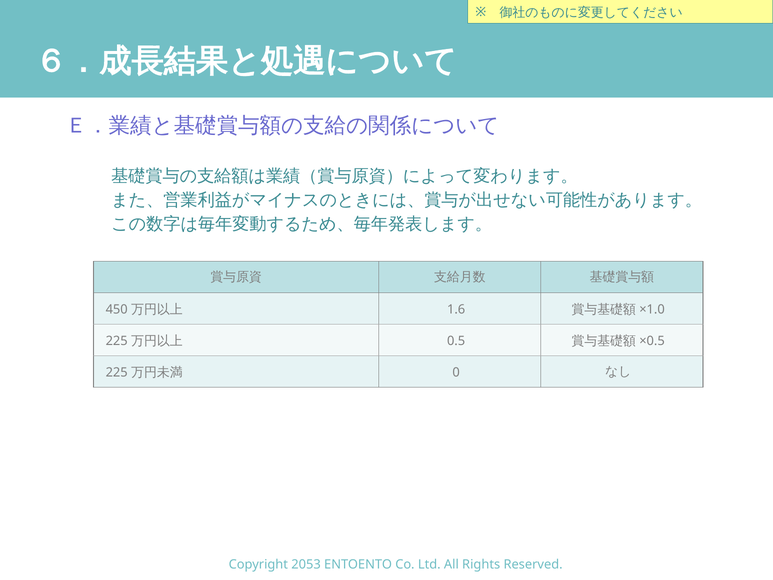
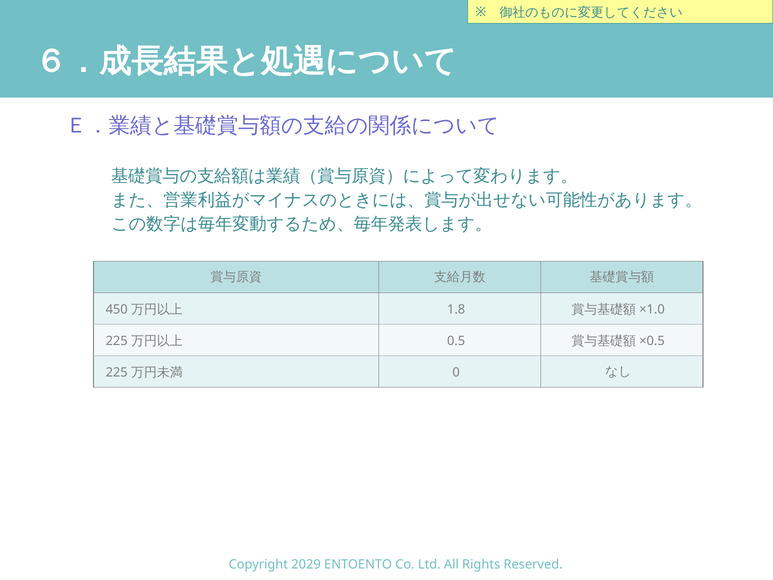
1.6: 1.6 -> 1.8
2053: 2053 -> 2029
